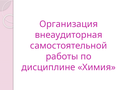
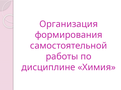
внеаудиторная: внеаудиторная -> формирования
